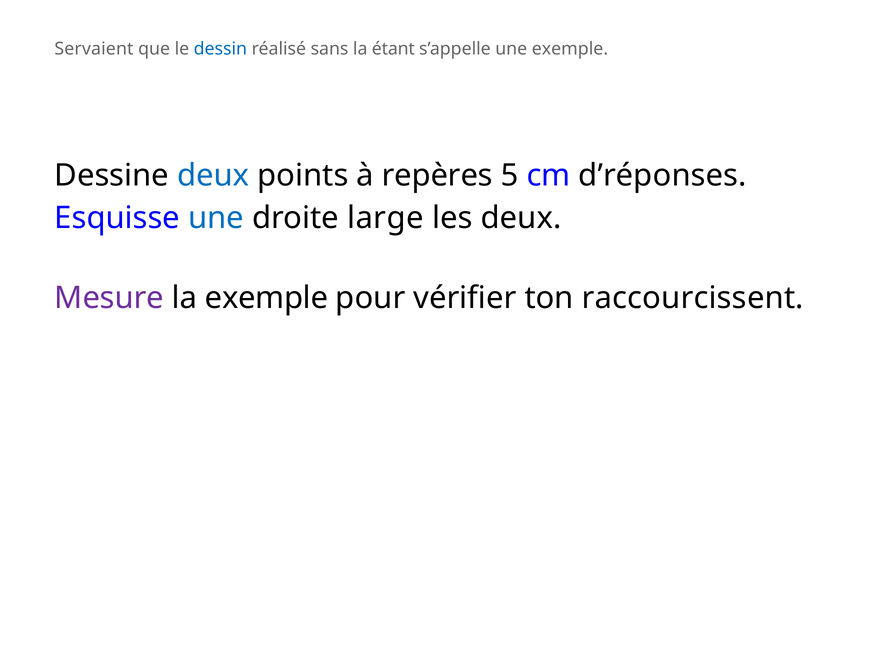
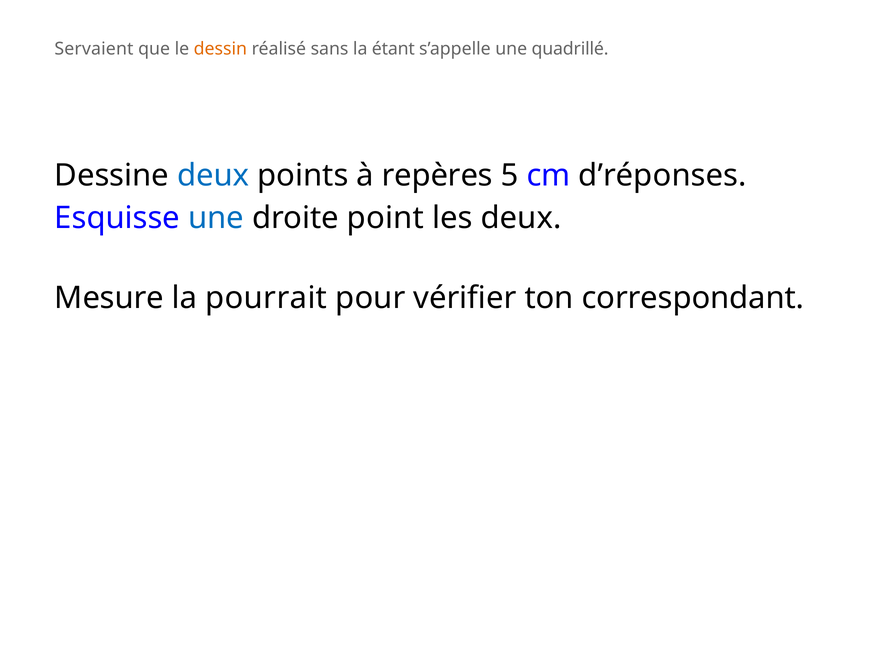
dessin colour: blue -> orange
une exemple: exemple -> quadrillé
large: large -> point
Mesure colour: purple -> black
la exemple: exemple -> pourrait
raccourcissent: raccourcissent -> correspondant
